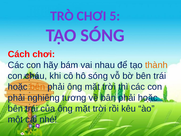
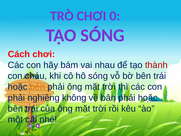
5: 5 -> 0
thành colour: orange -> red
tương: tương -> không
